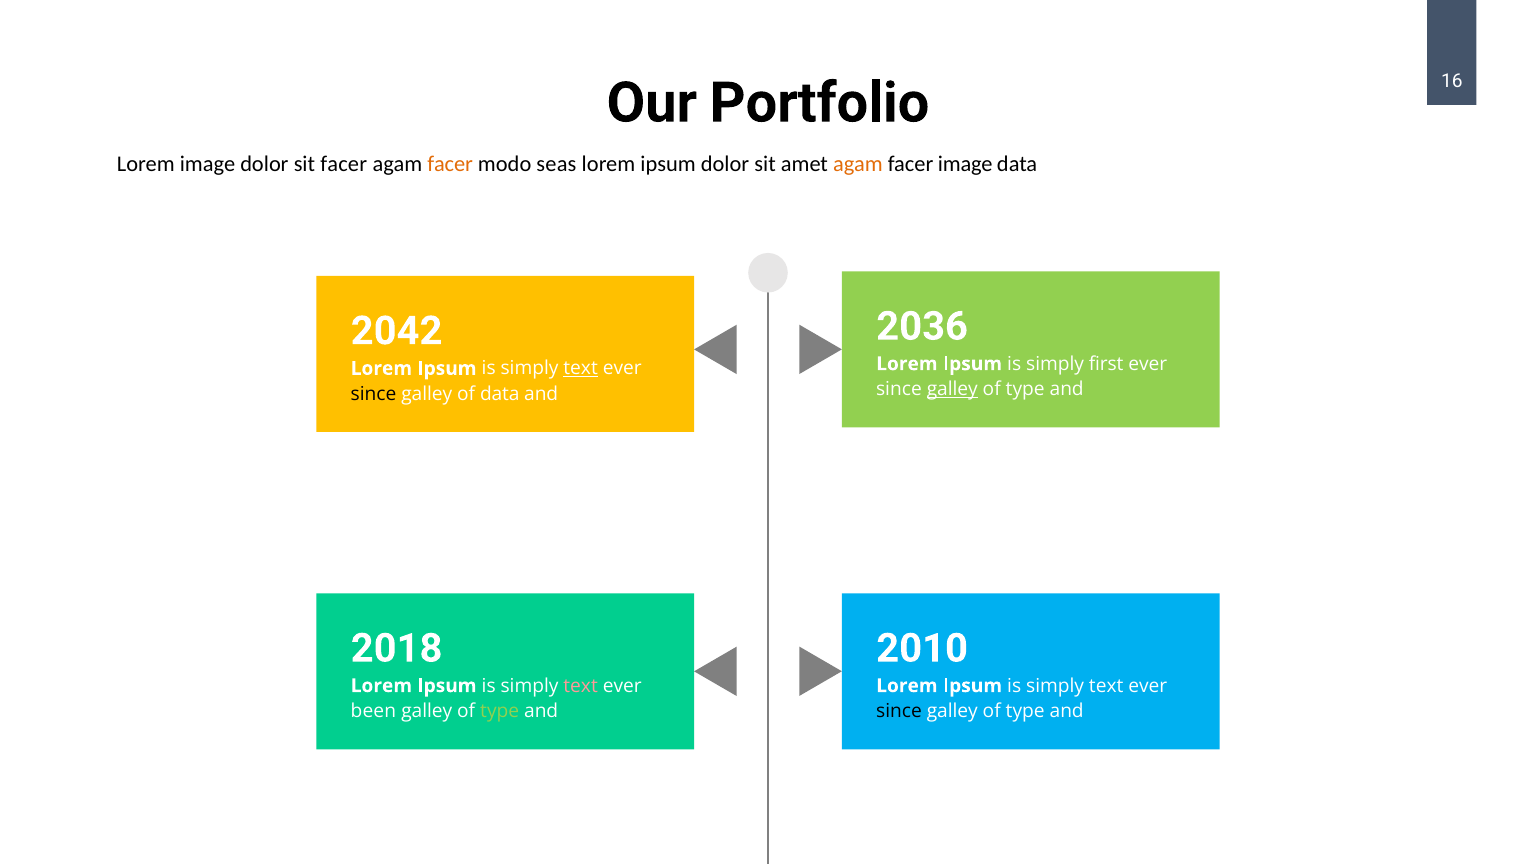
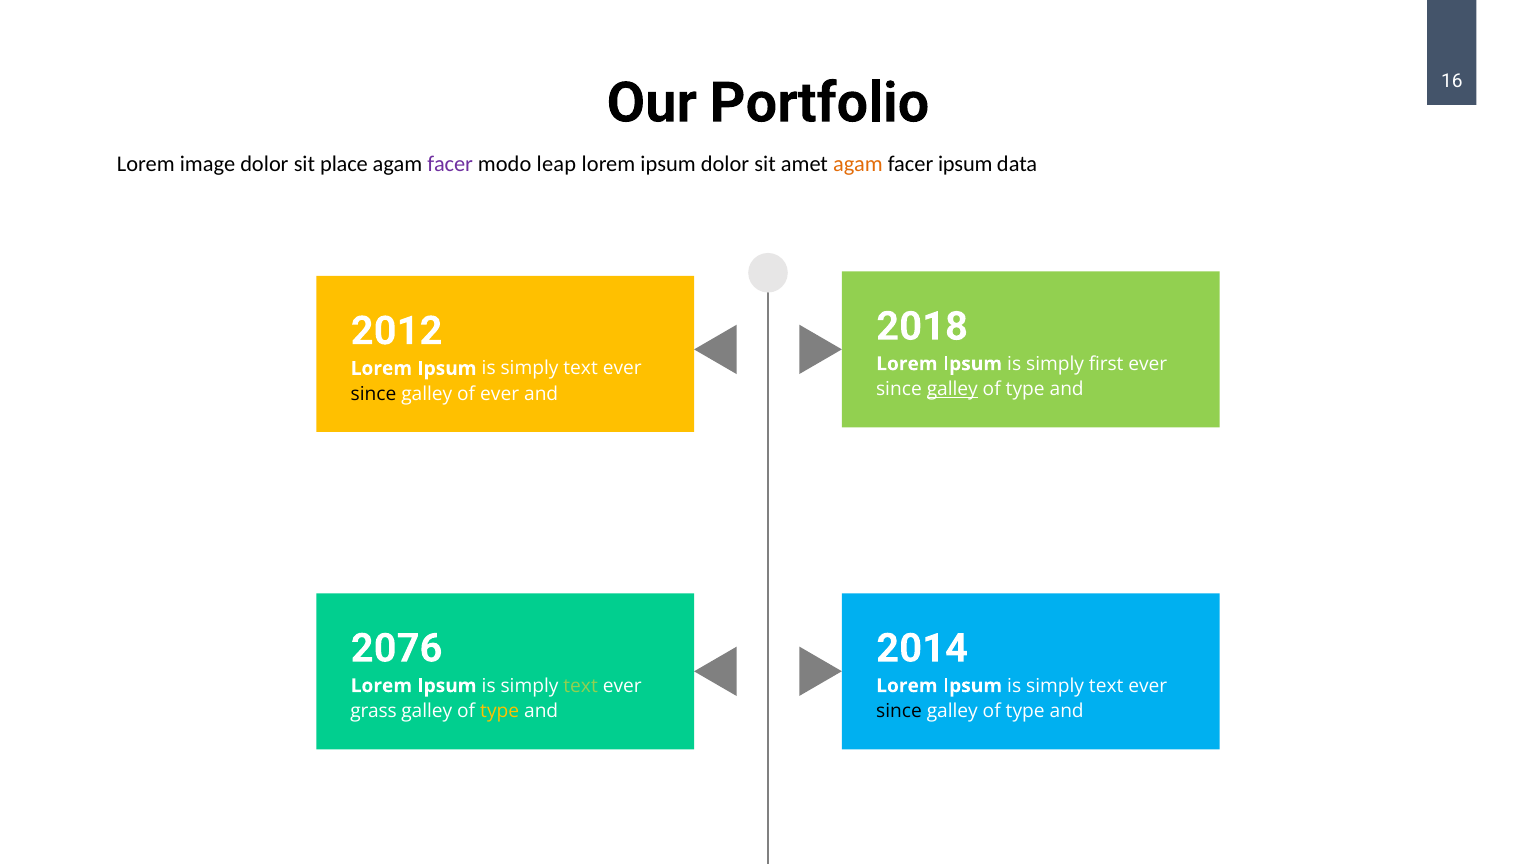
sit facer: facer -> place
facer at (450, 164) colour: orange -> purple
seas: seas -> leap
facer image: image -> ipsum
2036: 2036 -> 2018
2042: 2042 -> 2012
text at (581, 368) underline: present -> none
of data: data -> ever
2018: 2018 -> 2076
2010: 2010 -> 2014
text at (581, 686) colour: pink -> light green
been: been -> grass
type at (500, 711) colour: light green -> yellow
